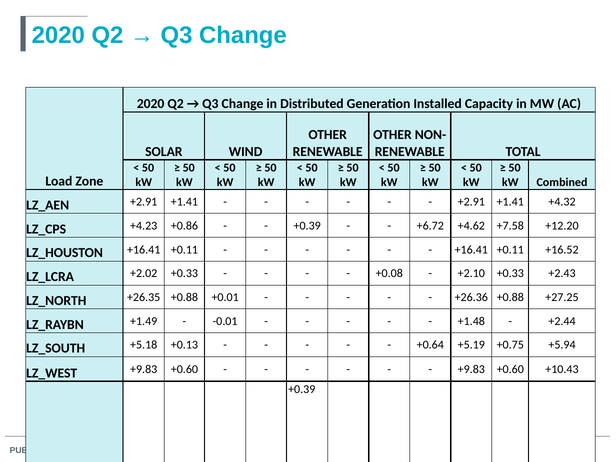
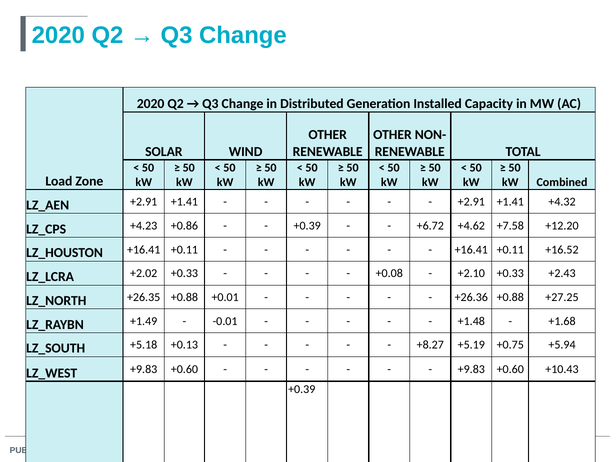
+2.44: +2.44 -> +1.68
+0.64: +0.64 -> +8.27
